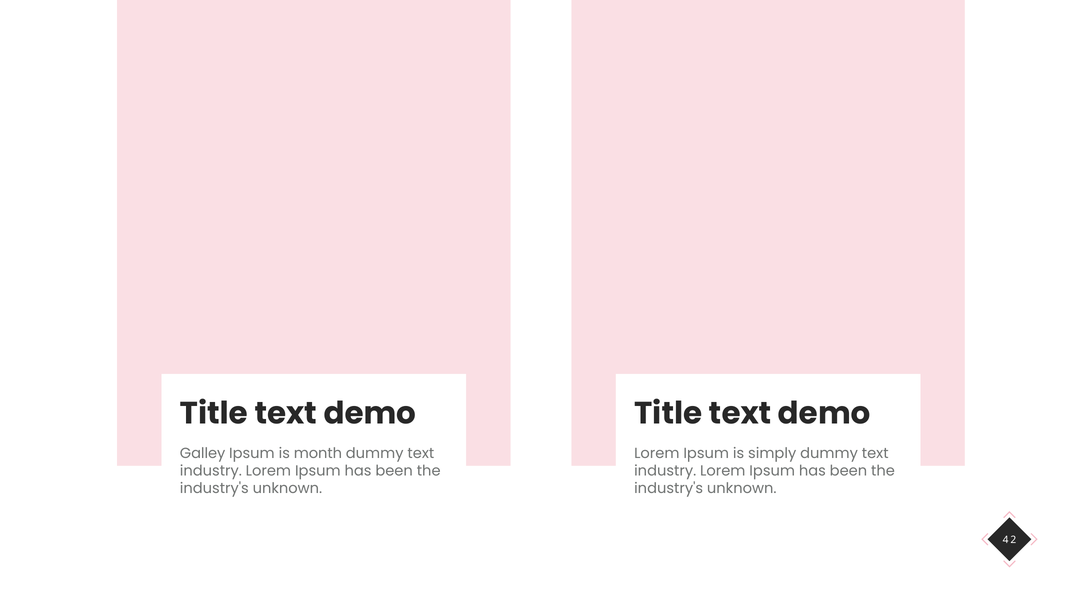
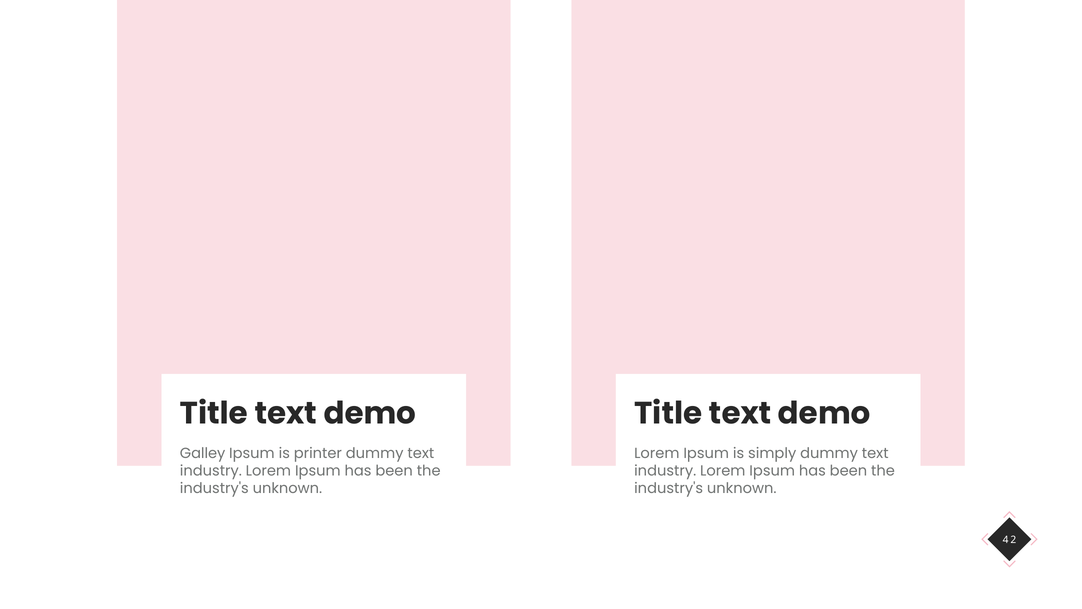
month: month -> printer
